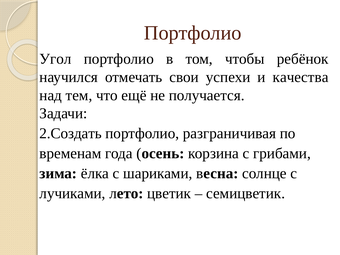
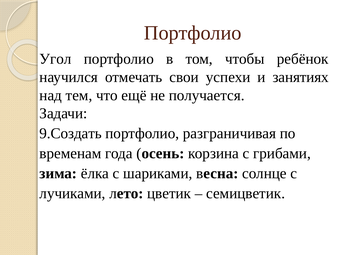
качества: качества -> занятиях
2.Создать: 2.Создать -> 9.Создать
